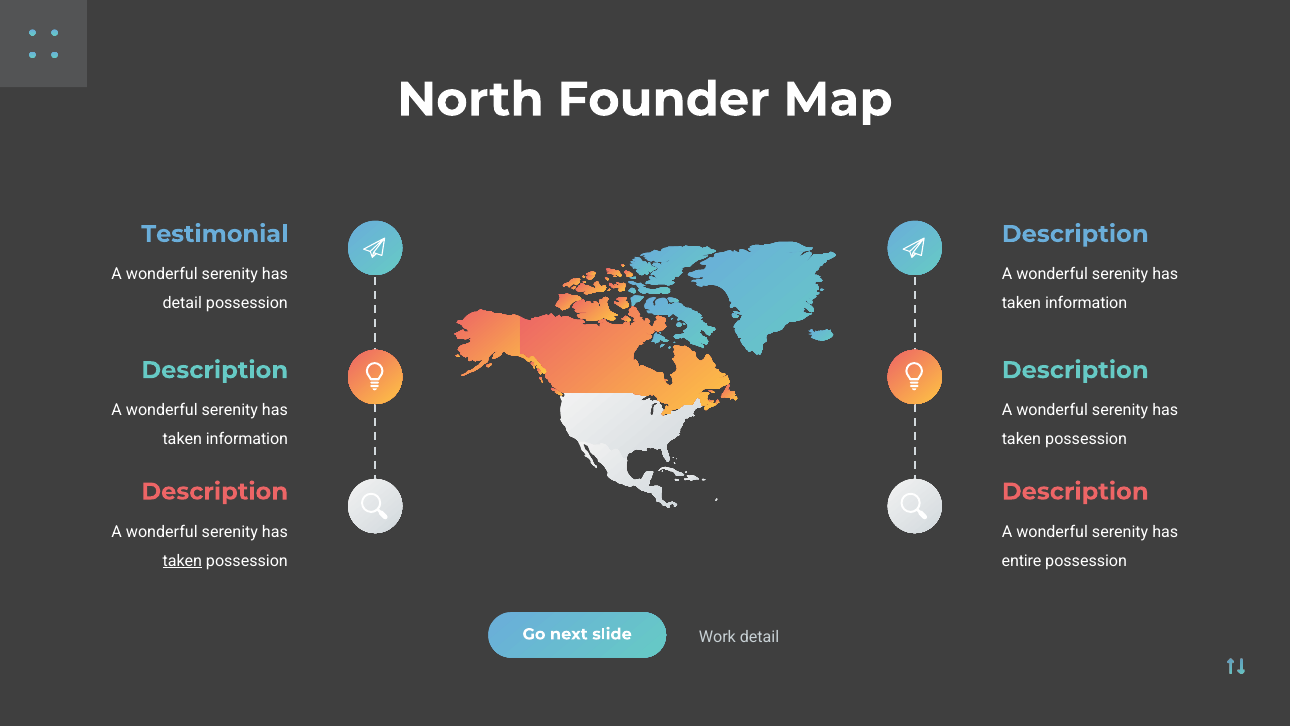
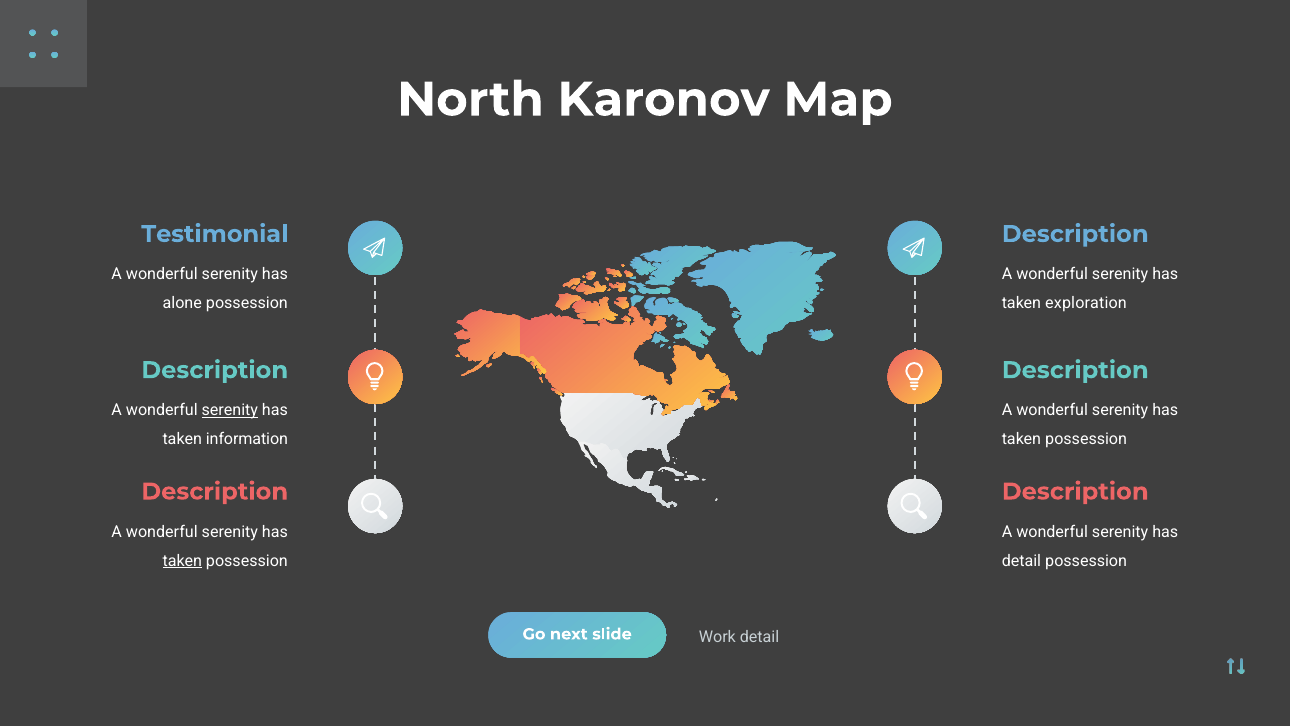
Founder: Founder -> Karonov
detail at (182, 303): detail -> alone
information at (1086, 303): information -> exploration
serenity at (230, 410) underline: none -> present
entire at (1022, 561): entire -> detail
